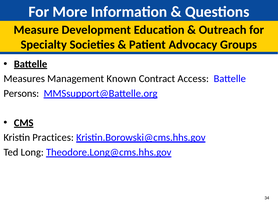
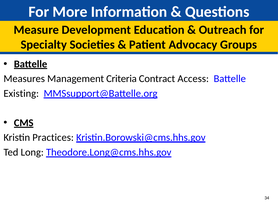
Known: Known -> Criteria
Persons: Persons -> Existing
